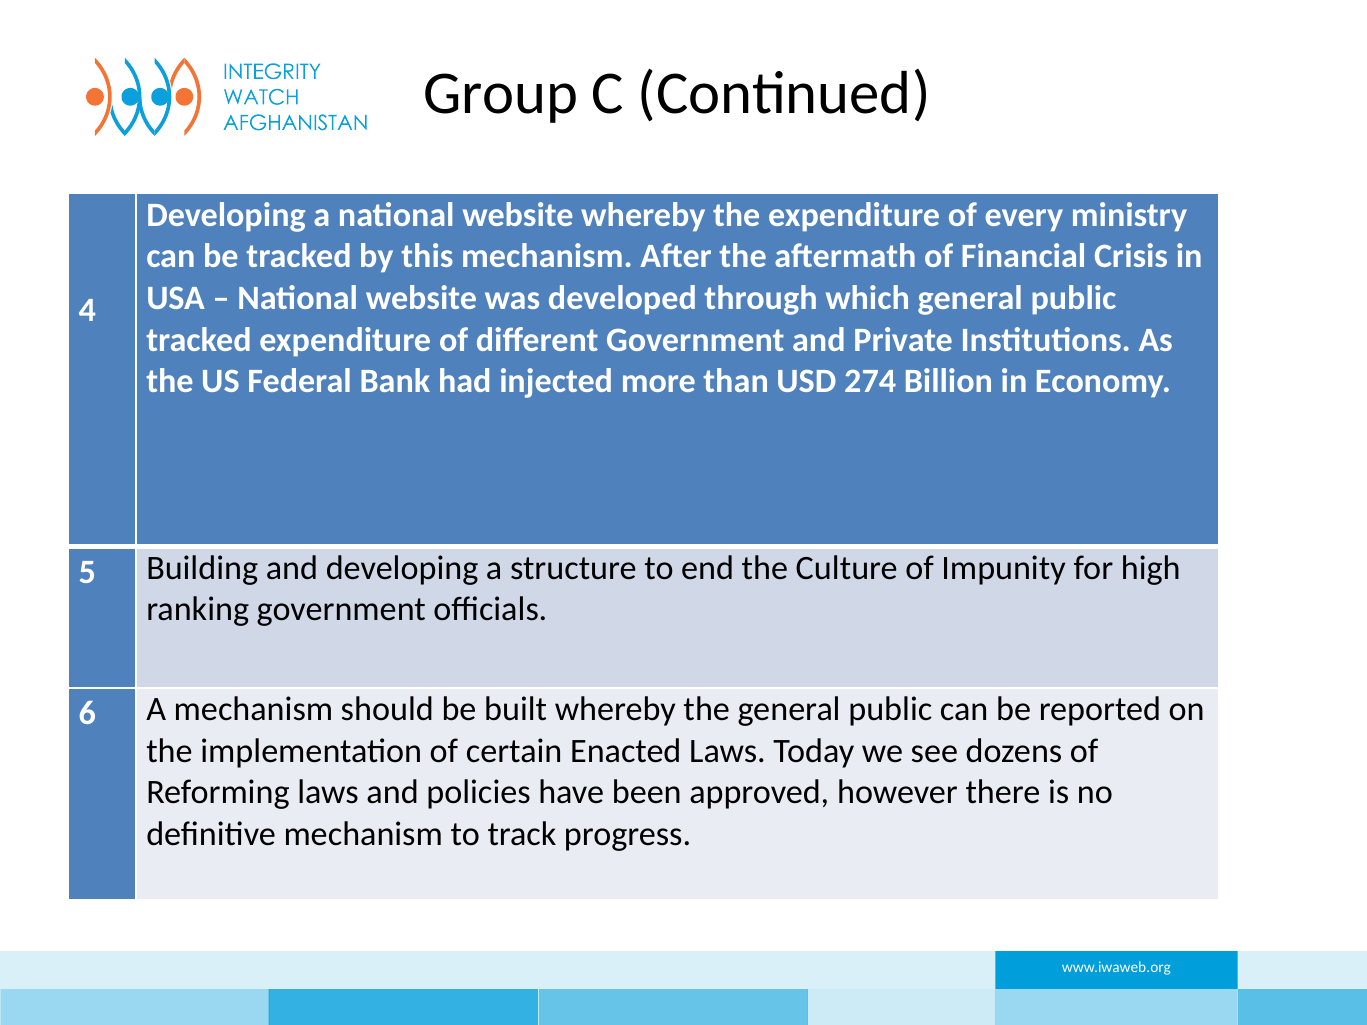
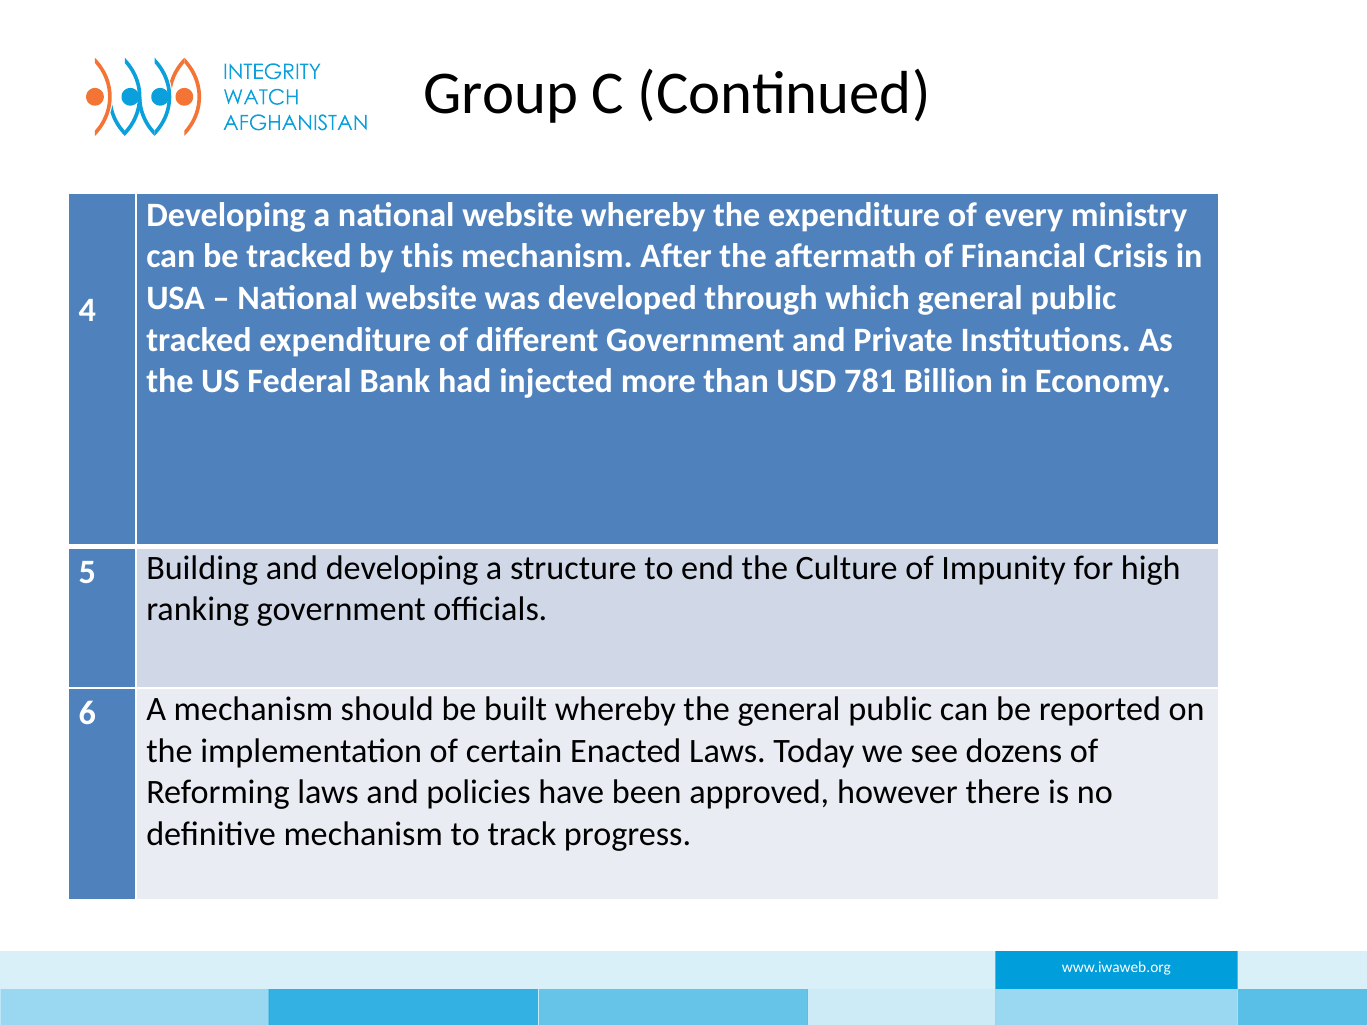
274: 274 -> 781
